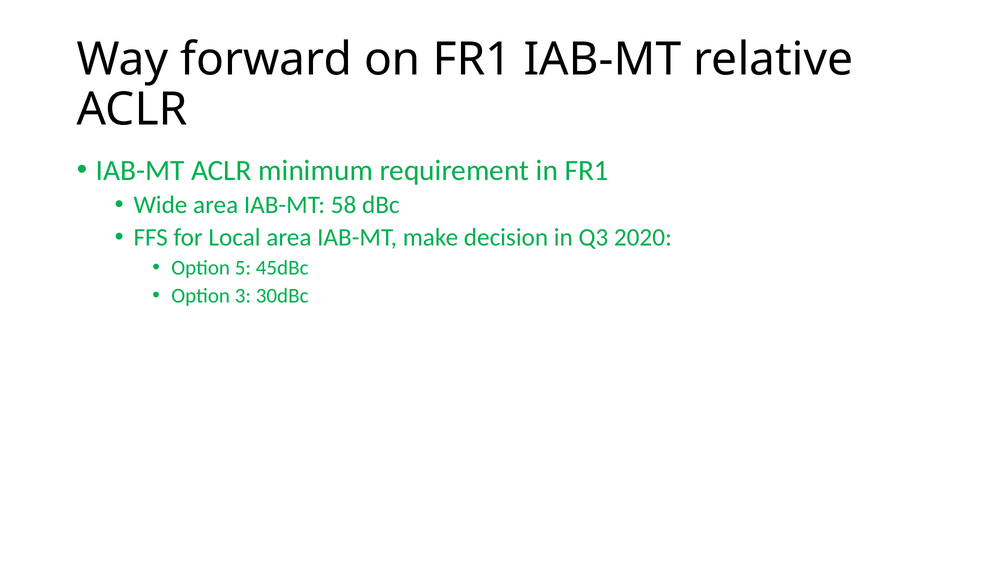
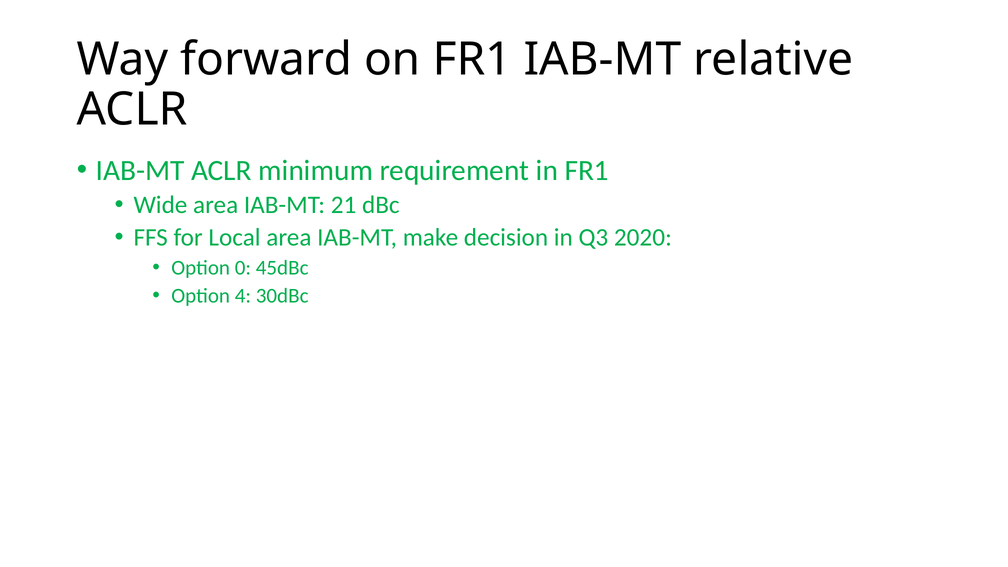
58: 58 -> 21
5: 5 -> 0
3: 3 -> 4
